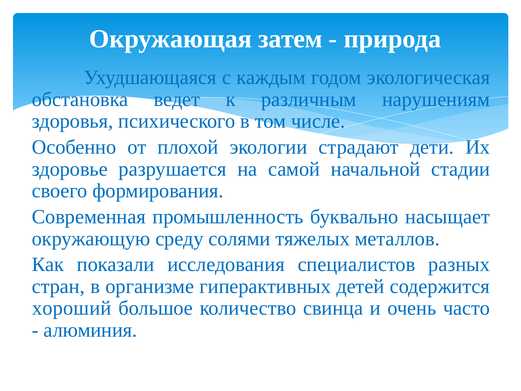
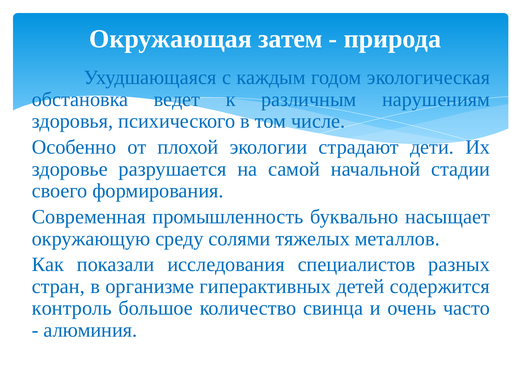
хороший: хороший -> контроль
